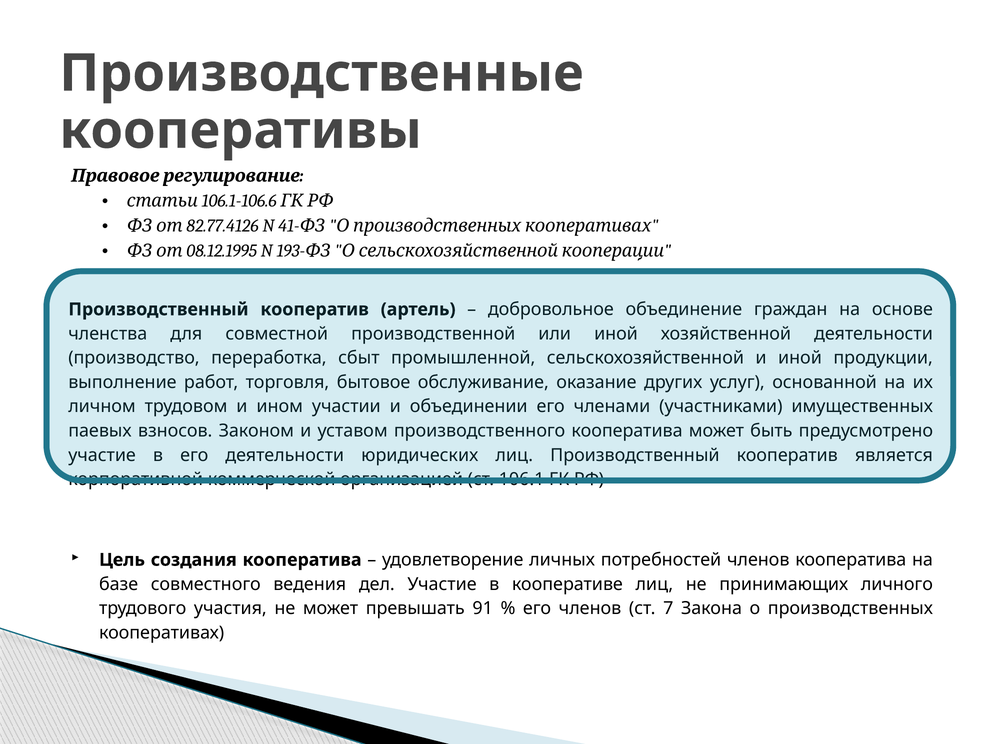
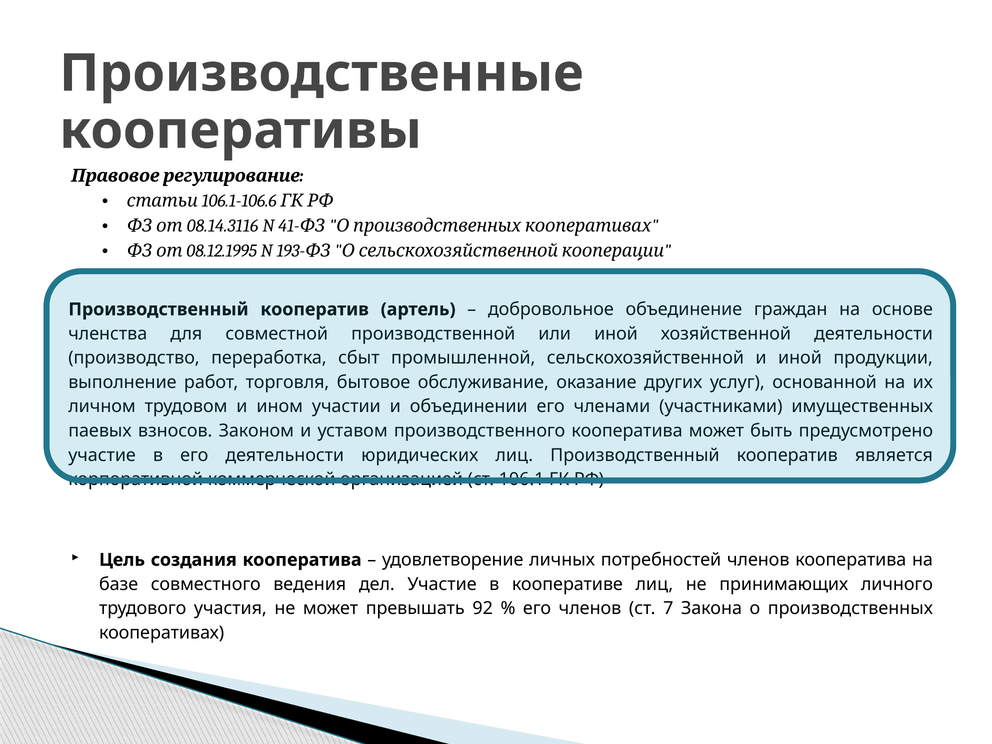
82.77.4126: 82.77.4126 -> 08.14.3116
91: 91 -> 92
